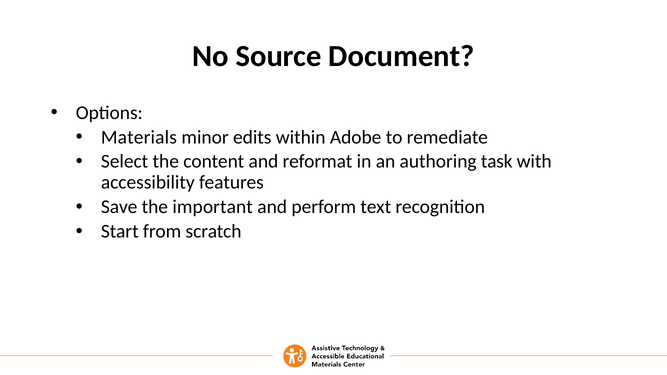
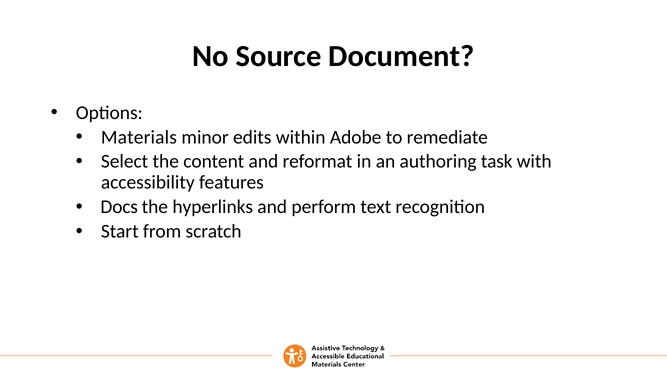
Save: Save -> Docs
important: important -> hyperlinks
